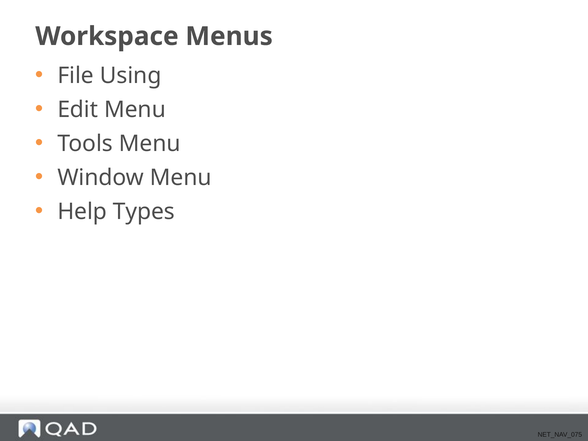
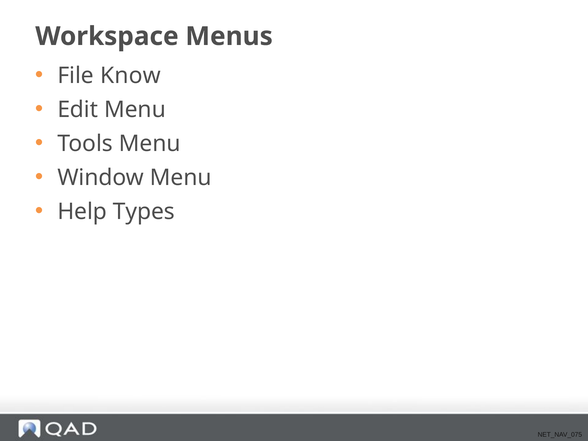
Using: Using -> Know
